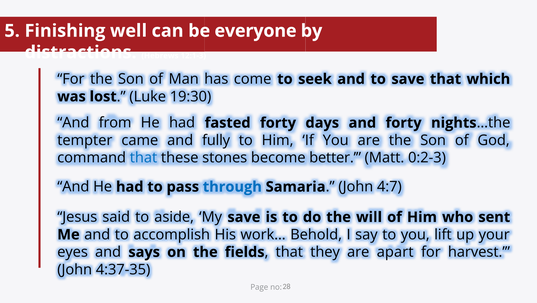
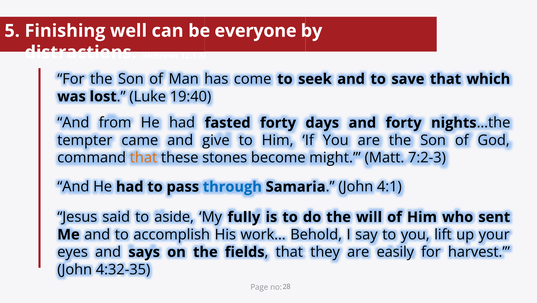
19:30: 19:30 -> 19:40
fully: fully -> give
that at (143, 158) colour: blue -> orange
better: better -> might
0:2-3: 0:2-3 -> 7:2-3
4:7: 4:7 -> 4:1
My save: save -> fully
apart: apart -> easily
4:37-35: 4:37-35 -> 4:32-35
